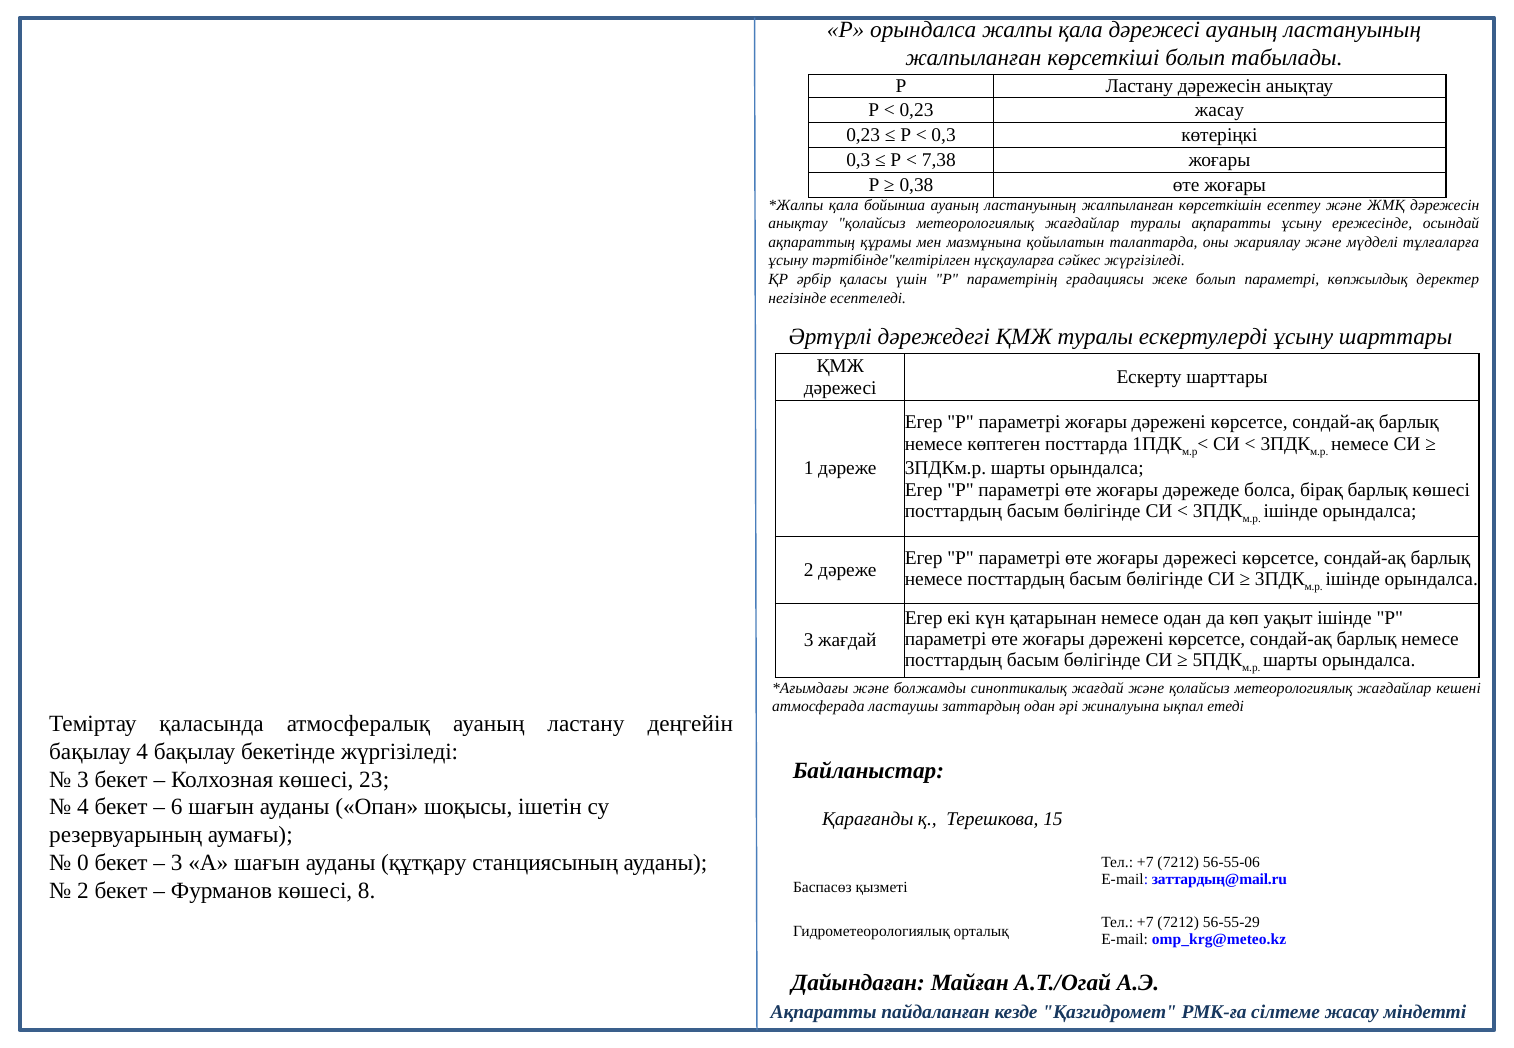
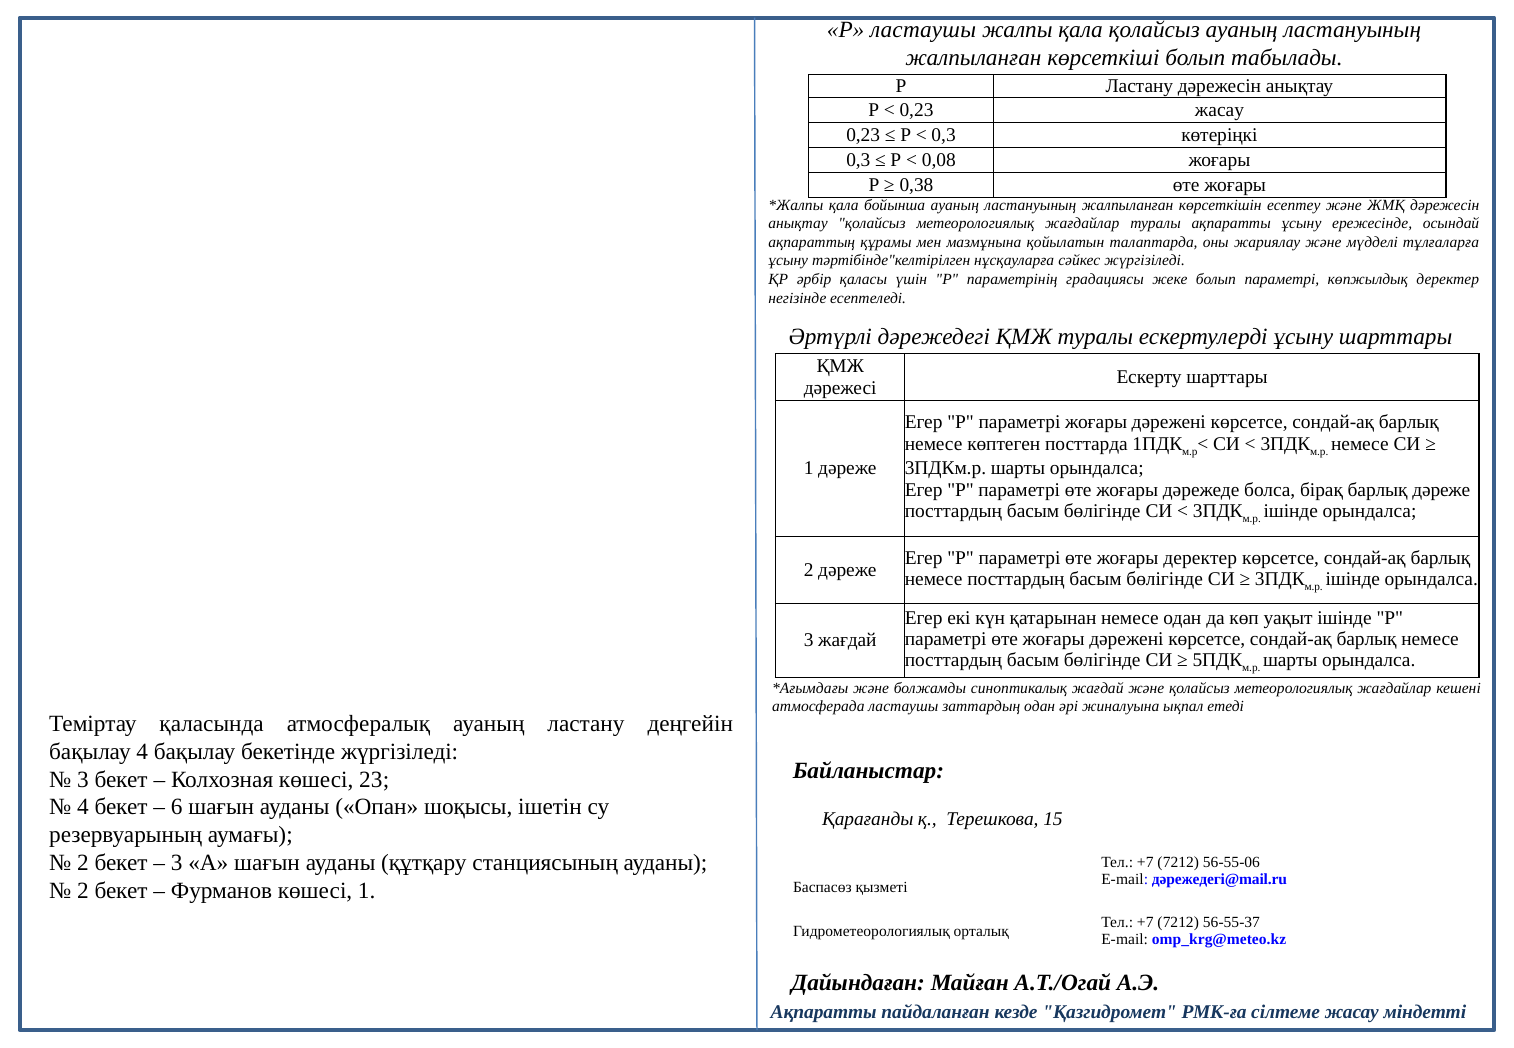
Р орындалса: орындалса -> ластаушы
қала дәрежесі: дәрежесі -> қолайсыз
7,38: 7,38 -> 0,08
барлық көшесі: көшесі -> дәреже
жоғары дәрежесі: дәрежесі -> деректер
0 at (83, 863): 0 -> 2
заттардың@mail.ru: заттардың@mail.ru -> дәрежедегі@mail.ru
көшесі 8: 8 -> 1
56-55-29: 56-55-29 -> 56-55-37
